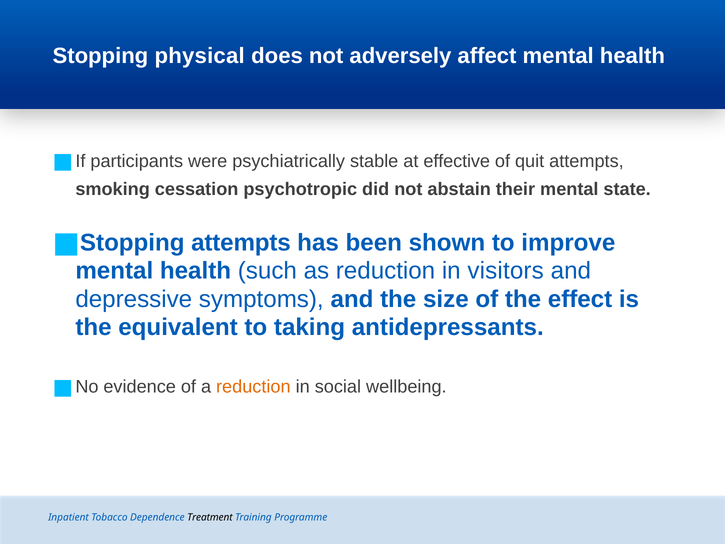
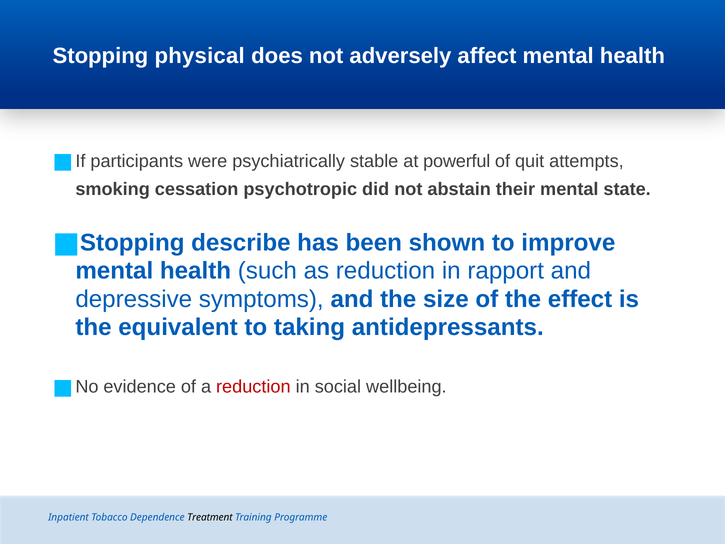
effective: effective -> powerful
attempts at (241, 243): attempts -> describe
visitors: visitors -> rapport
reduction at (253, 387) colour: orange -> red
